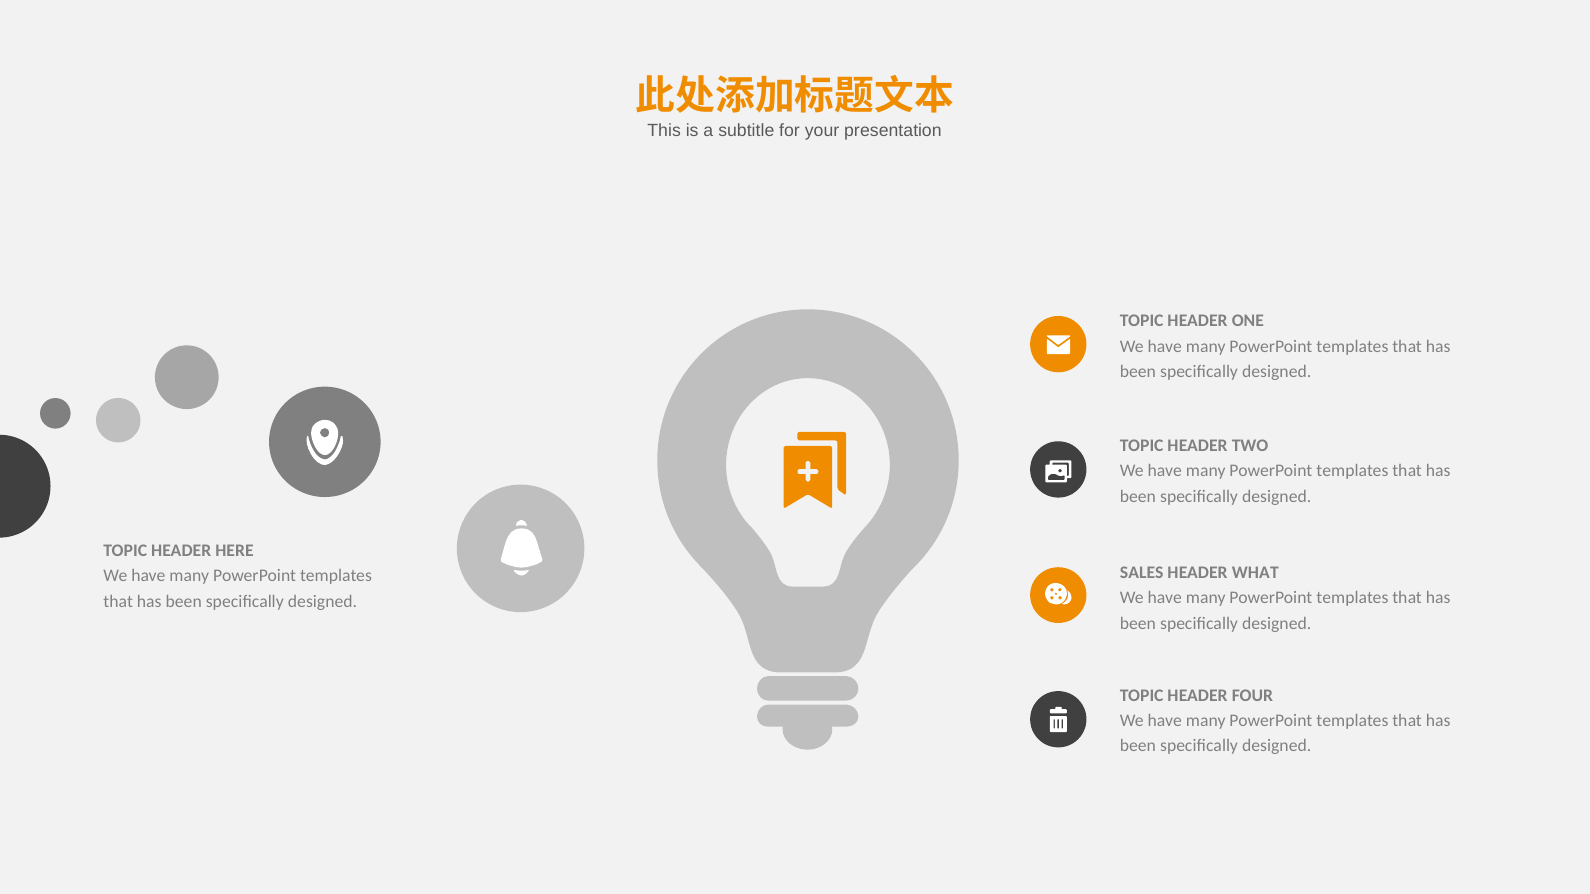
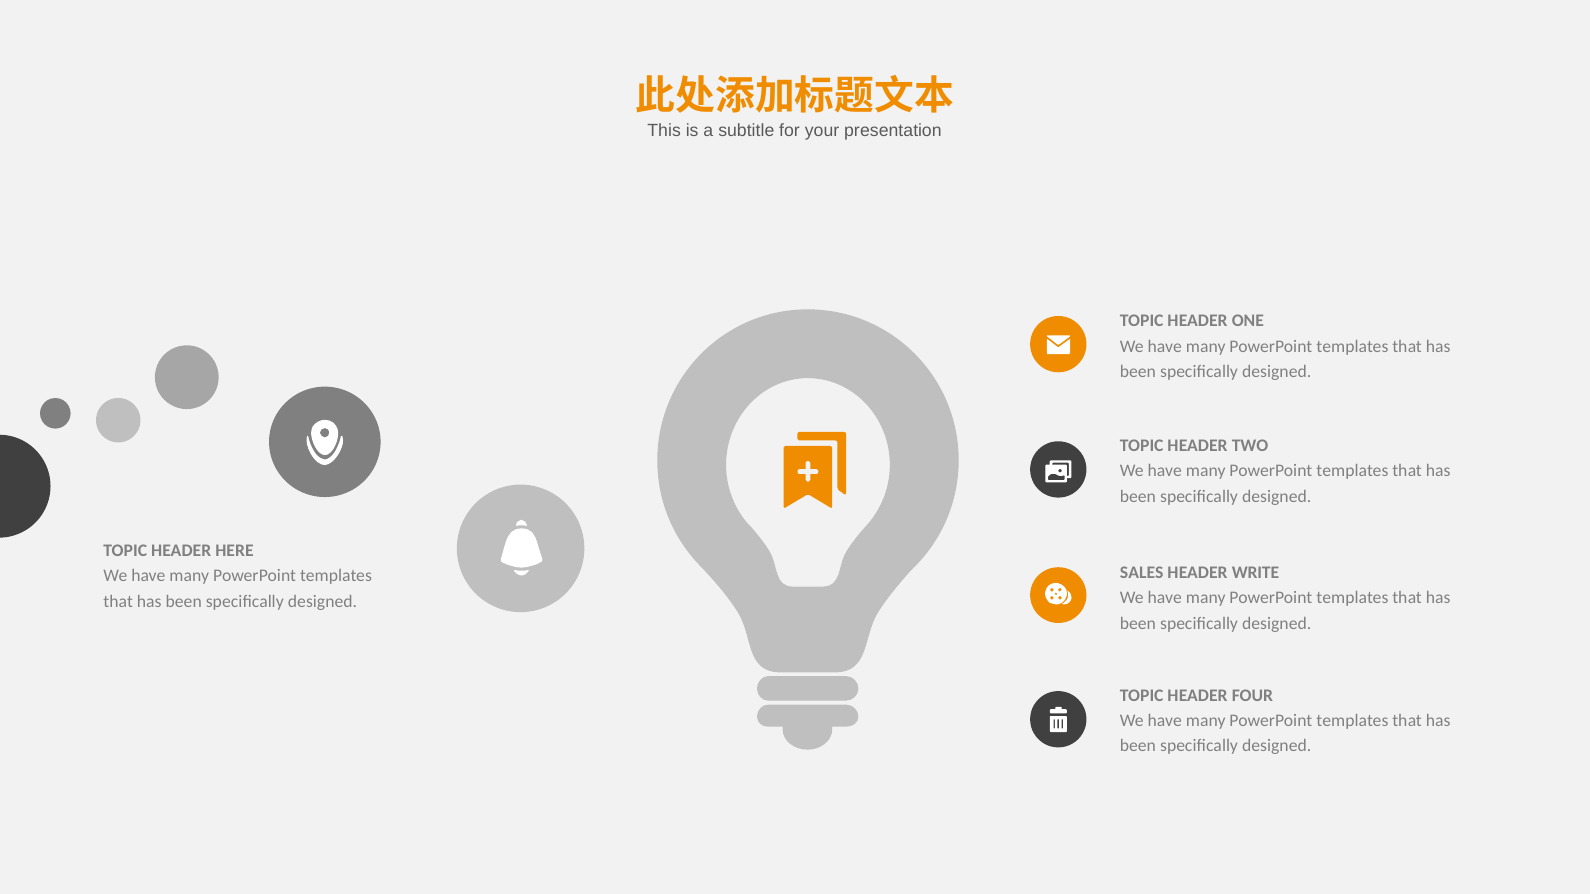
WHAT: WHAT -> WRITE
